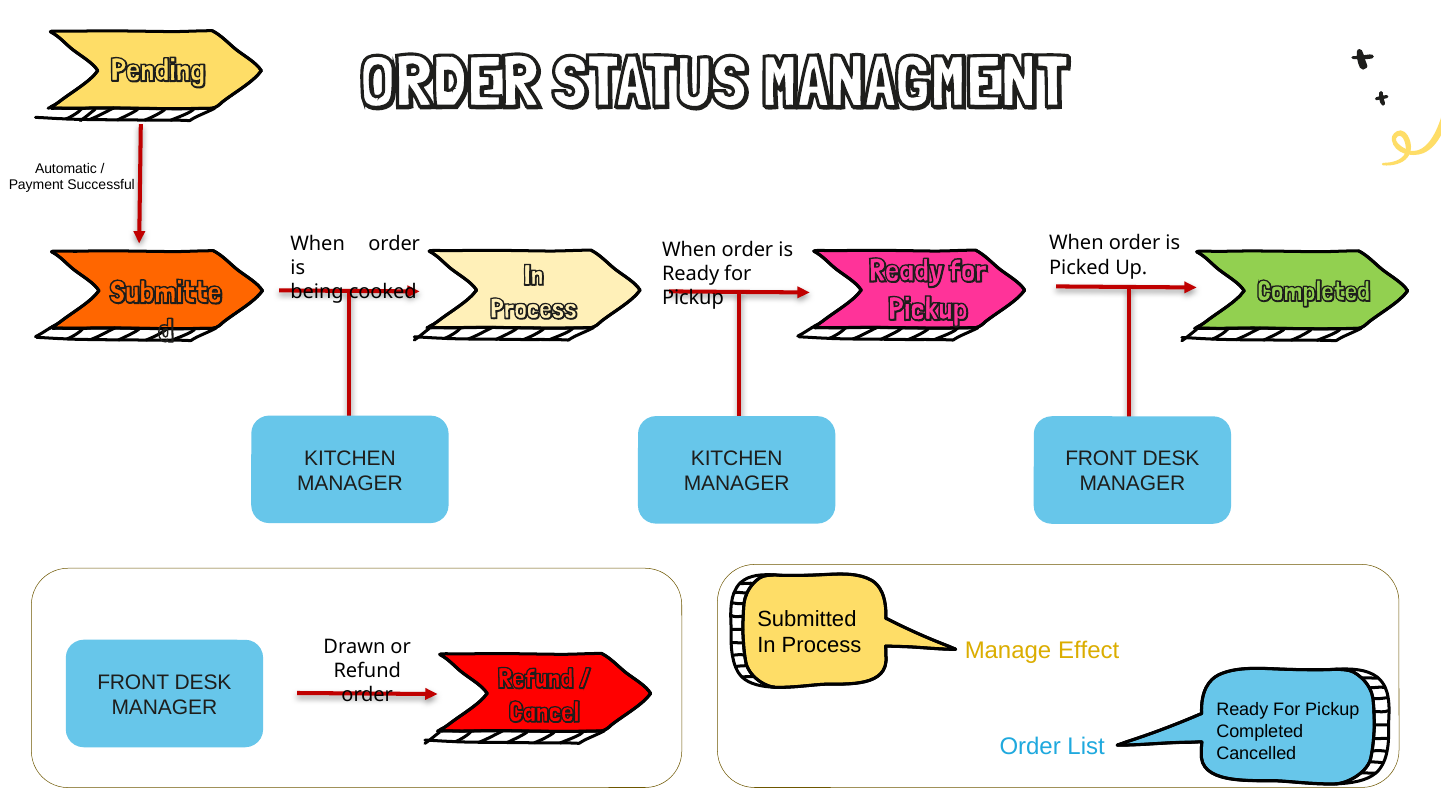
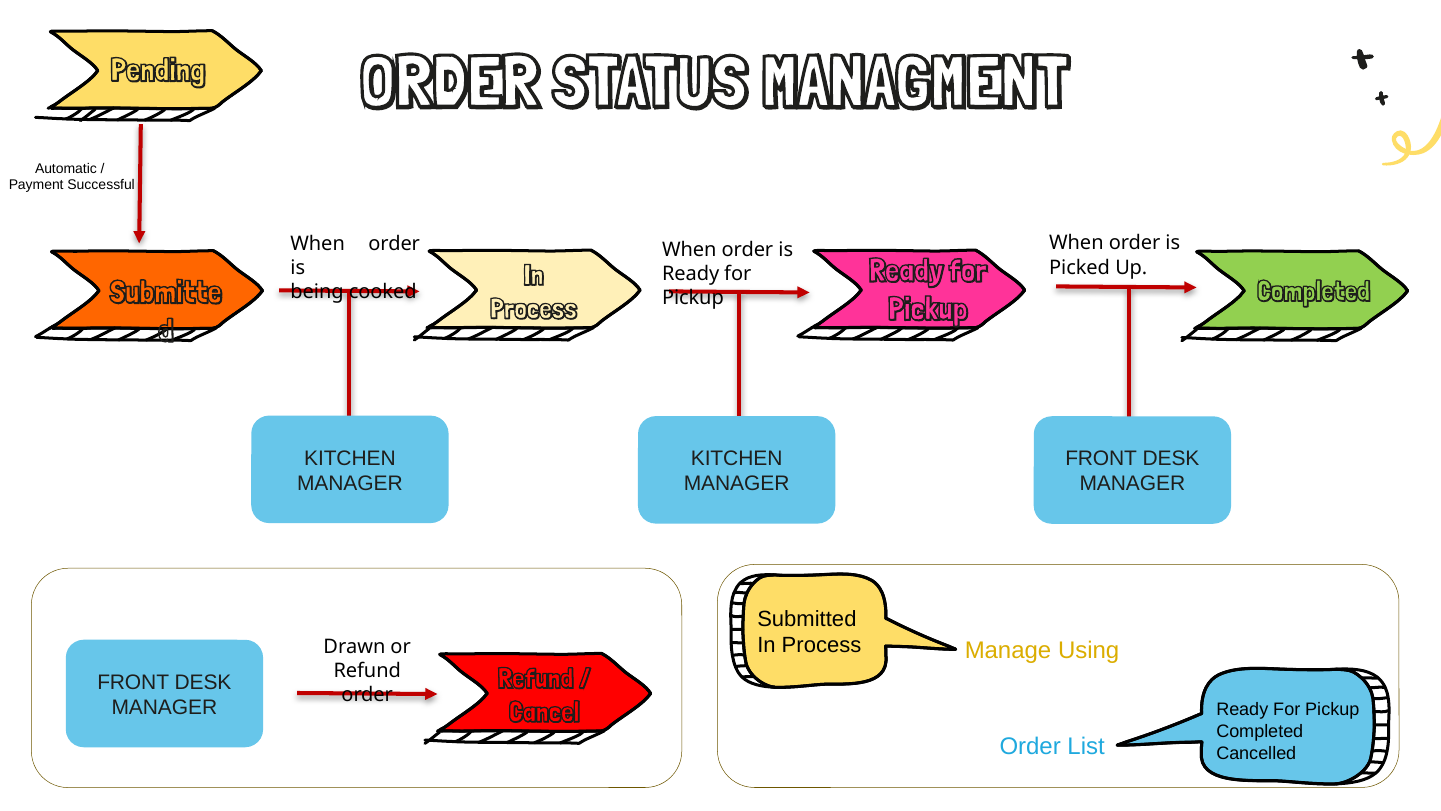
Effect: Effect -> Using
